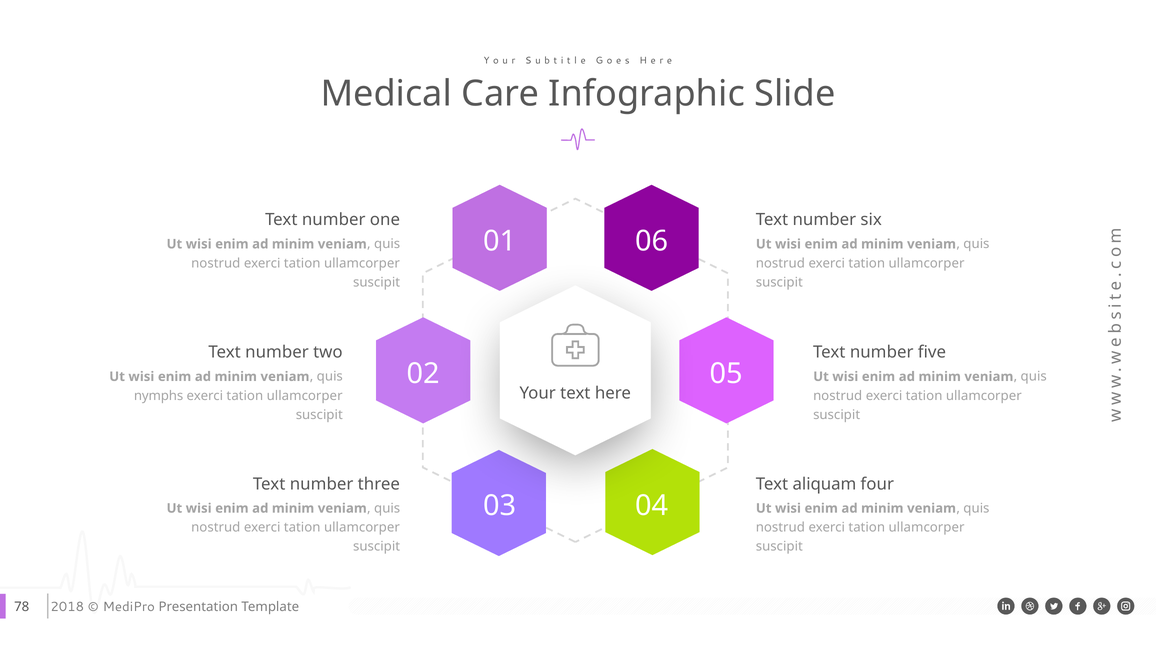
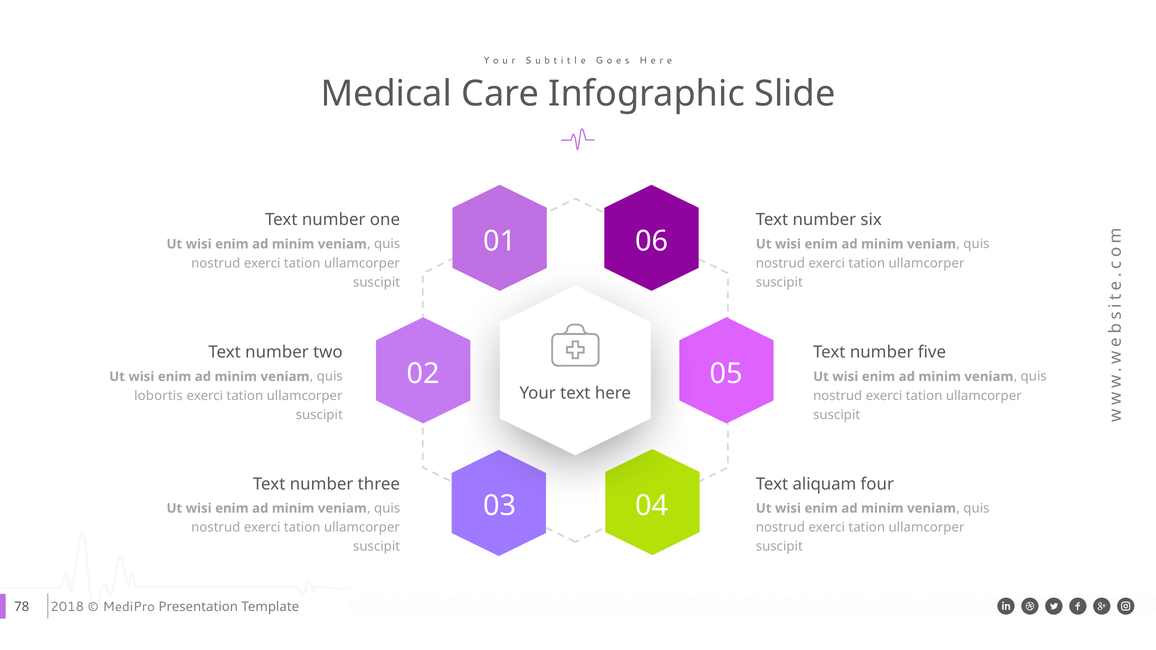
nymphs: nymphs -> lobortis
